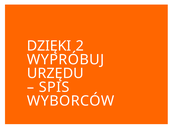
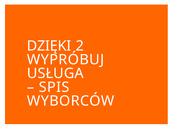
URZĘDU: URZĘDU -> USŁUGA
